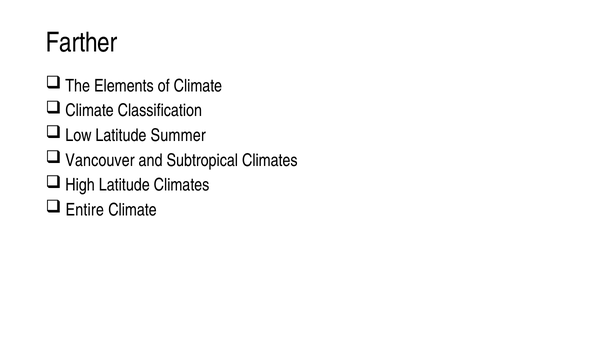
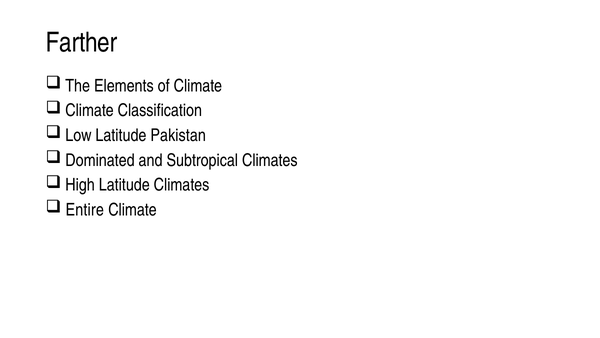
Summer: Summer -> Pakistan
Vancouver: Vancouver -> Dominated
